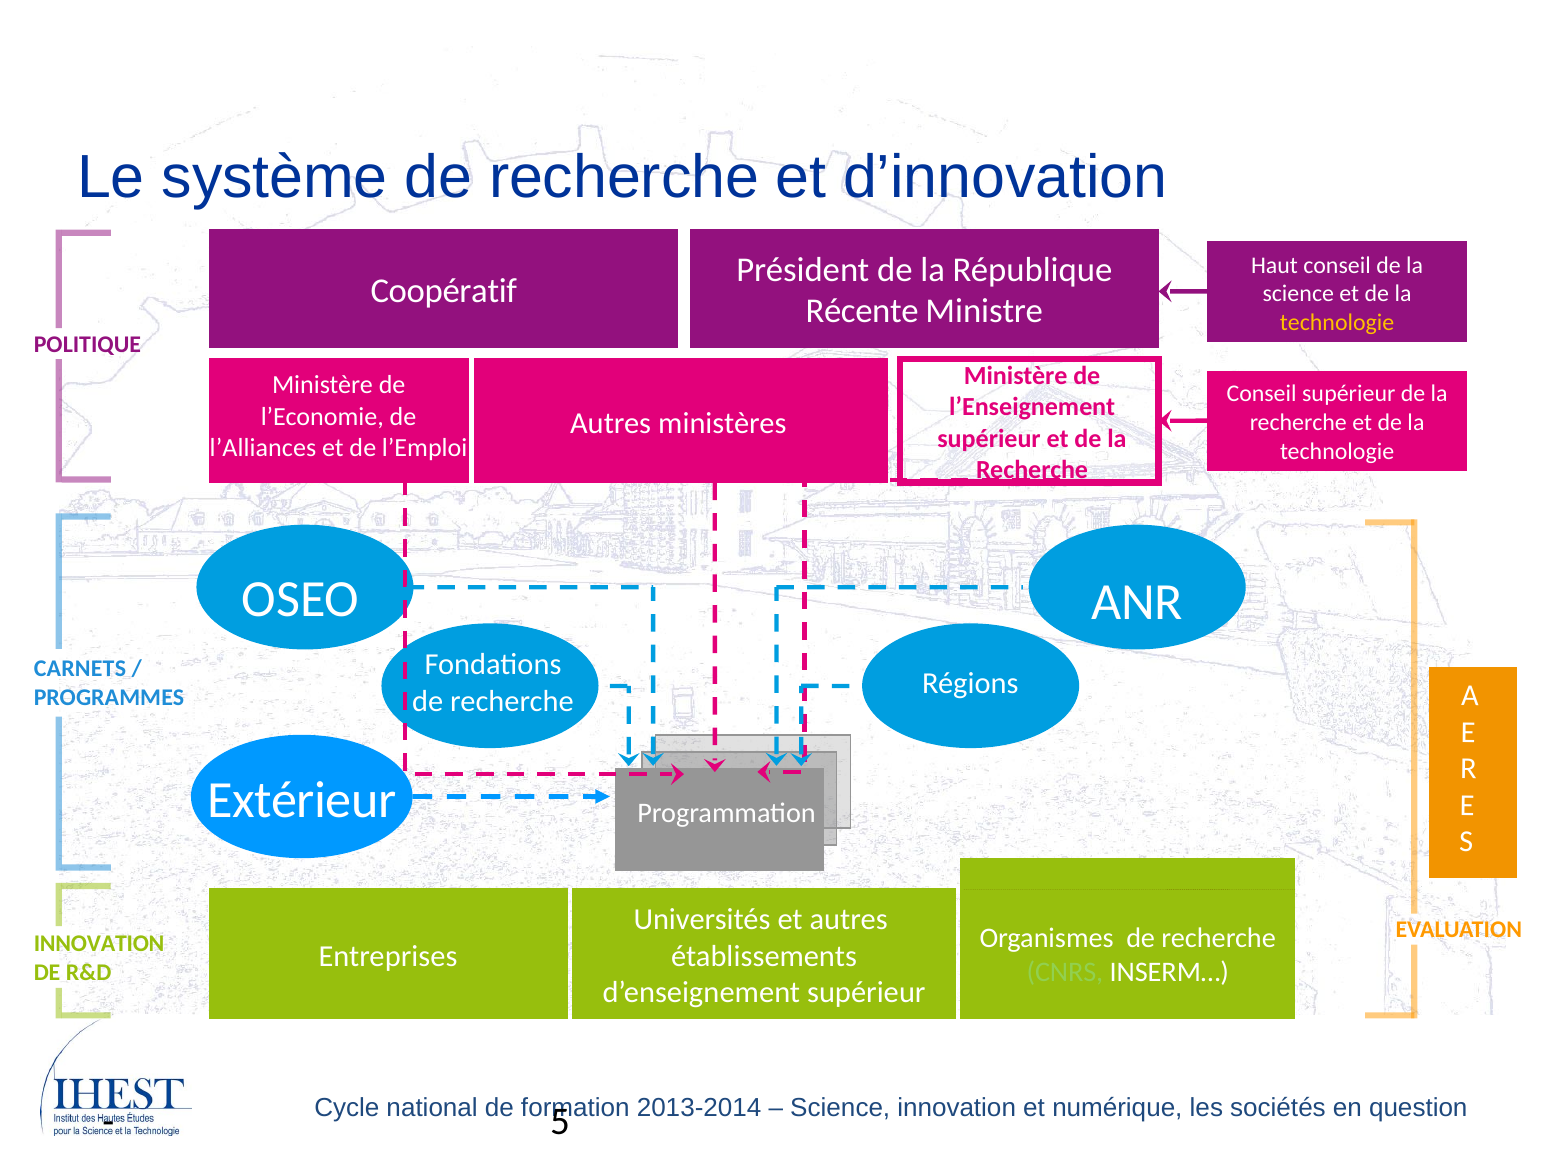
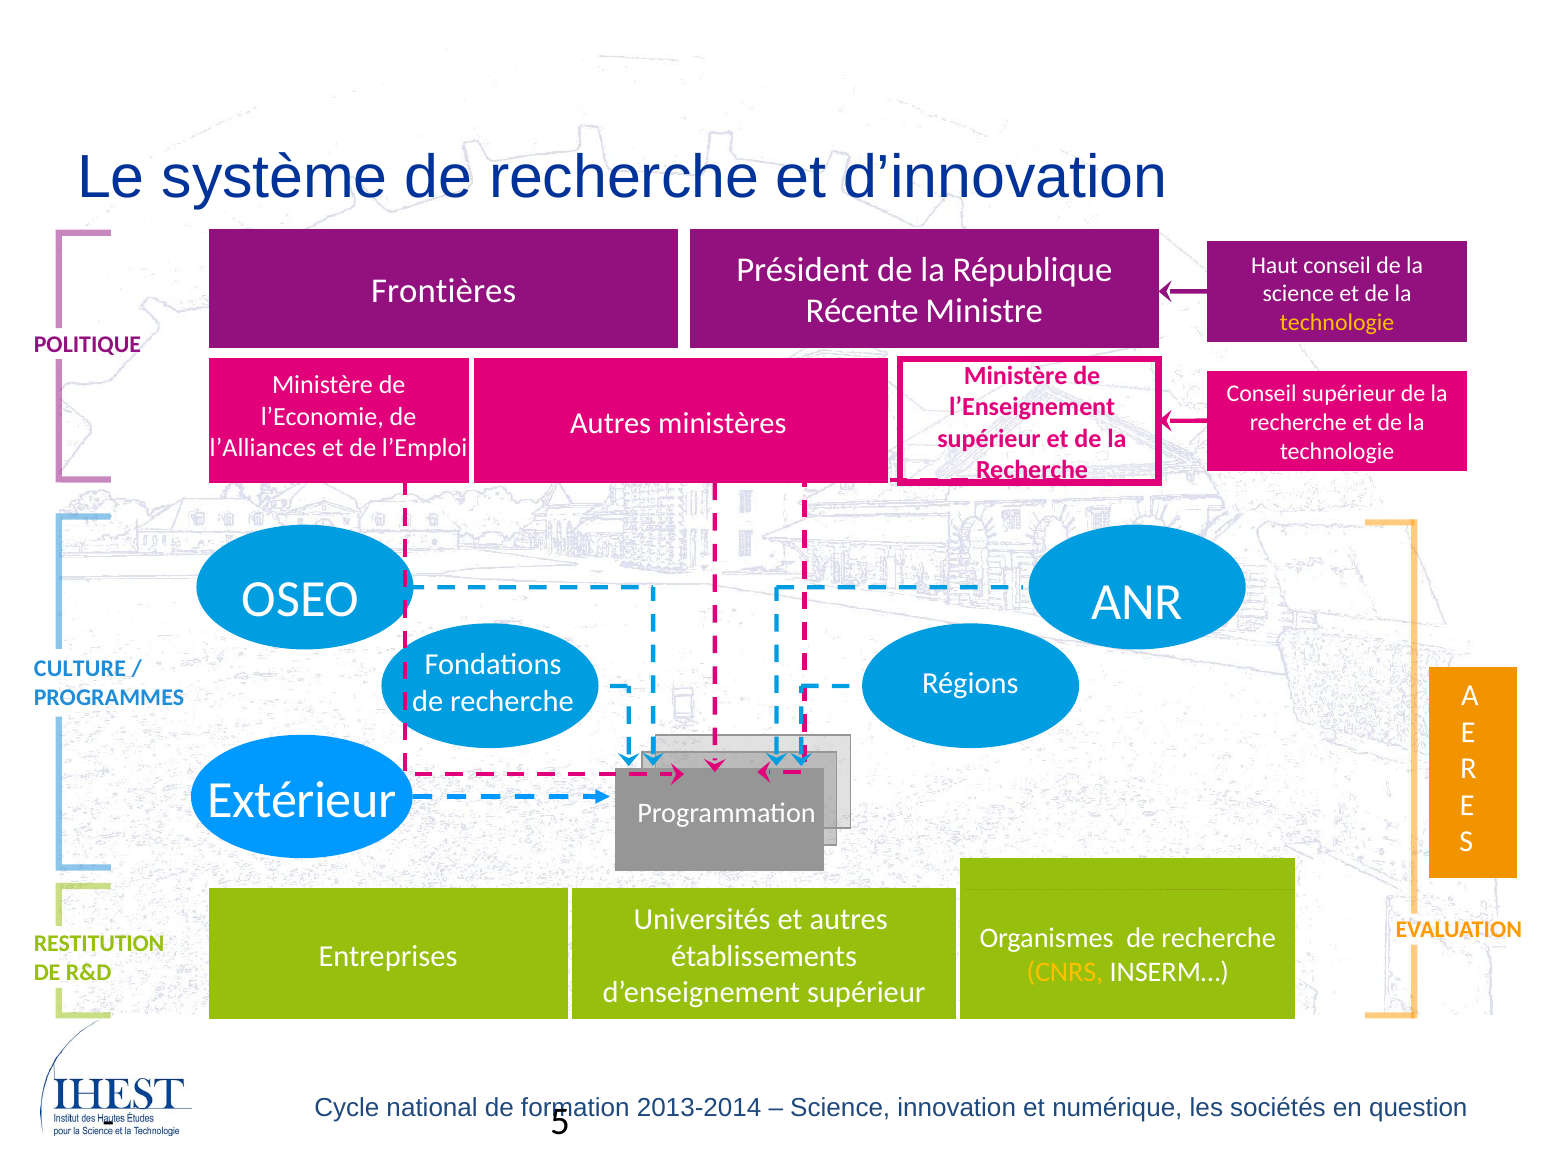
Coopératif: Coopératif -> Frontières
CARNETS: CARNETS -> CULTURE
INNOVATION at (99, 944): INNOVATION -> RESTITUTION
CNRS colour: light green -> yellow
